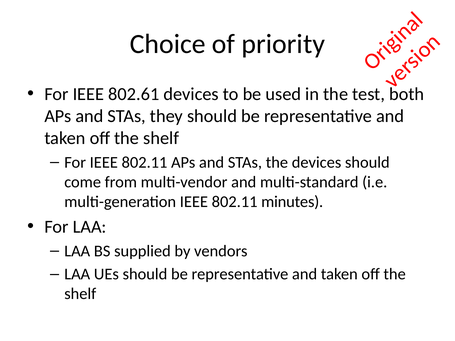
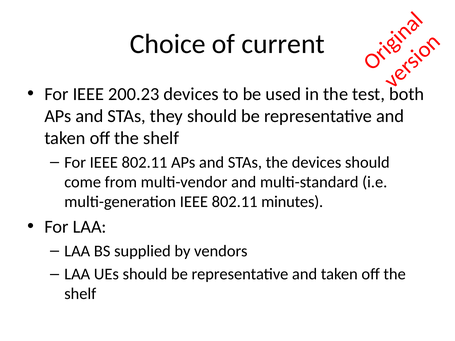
priority: priority -> current
802.61: 802.61 -> 200.23
